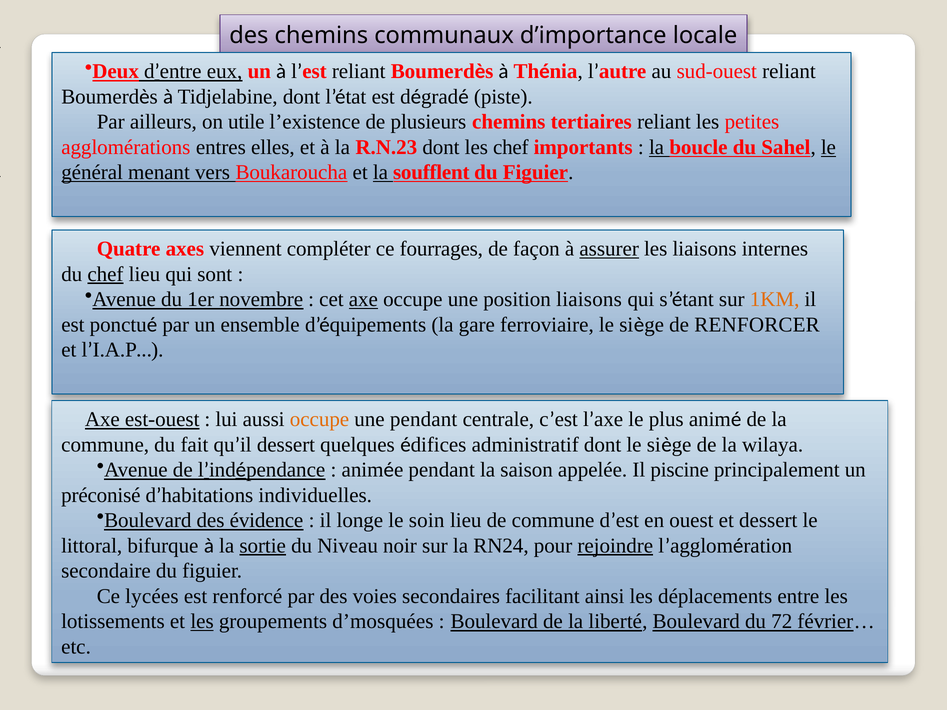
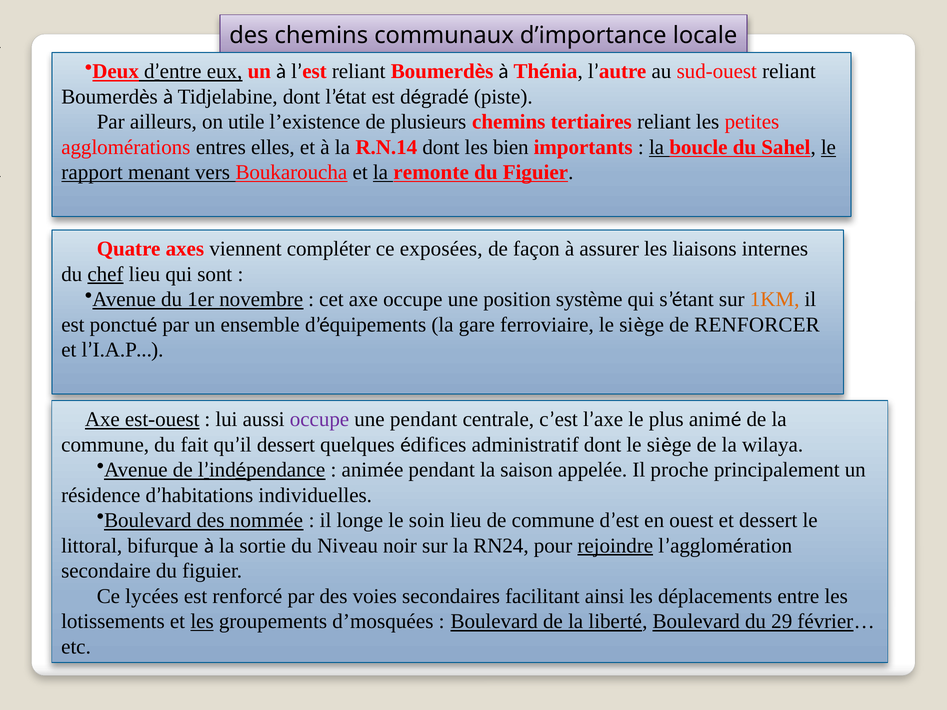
R.N.23: R.N.23 -> R.N.14
les chef: chef -> bien
général: général -> rapport
soufflent: soufflent -> remonte
fourrages: fourrages -> exposées
assurer underline: present -> none
axe at (363, 299) underline: present -> none
position liaisons: liaisons -> système
occupe at (320, 420) colour: orange -> purple
piscine: piscine -> proche
préconisé: préconisé -> résidence
évidence: évidence -> nommée
sortie underline: present -> none
72: 72 -> 29
